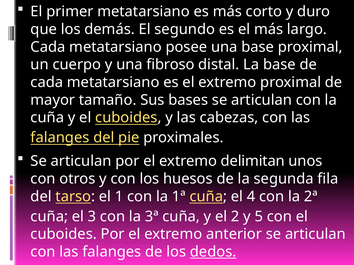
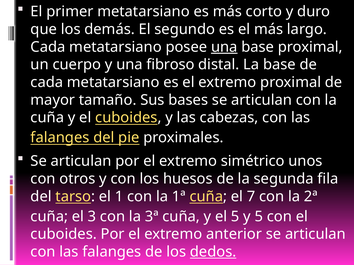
una at (224, 47) underline: none -> present
delimitan: delimitan -> simétrico
4: 4 -> 7
el 2: 2 -> 5
